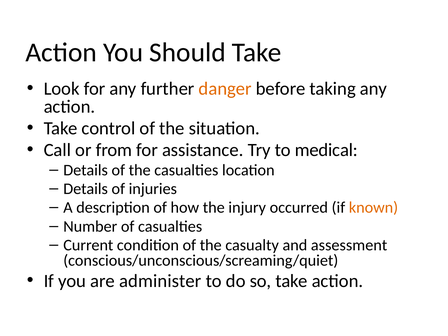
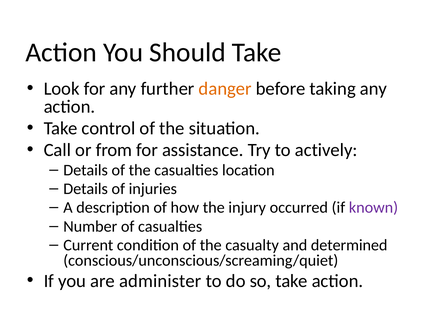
medical: medical -> actively
known colour: orange -> purple
assessment: assessment -> determined
